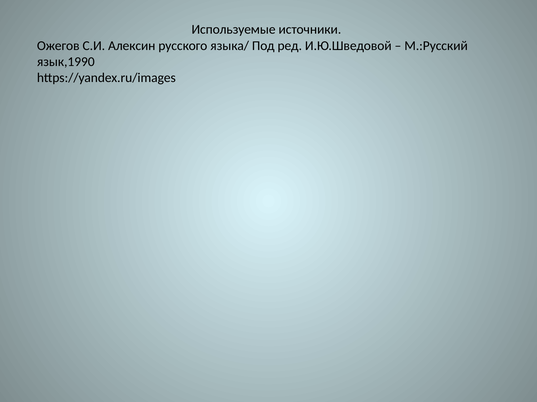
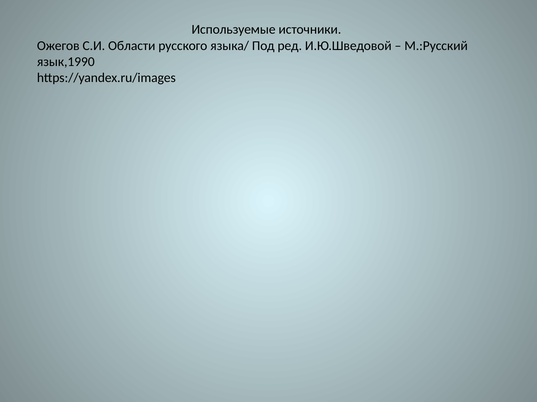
Алексин: Алексин -> Области
